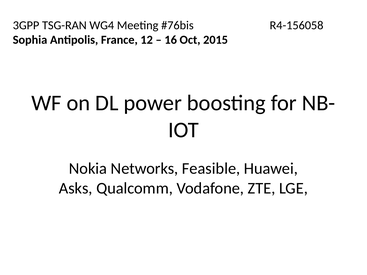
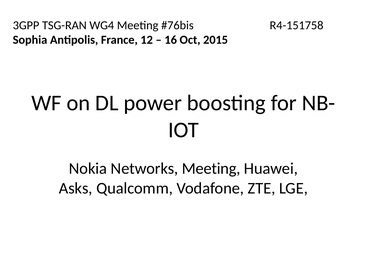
R4-156058: R4-156058 -> R4-151758
Networks Feasible: Feasible -> Meeting
